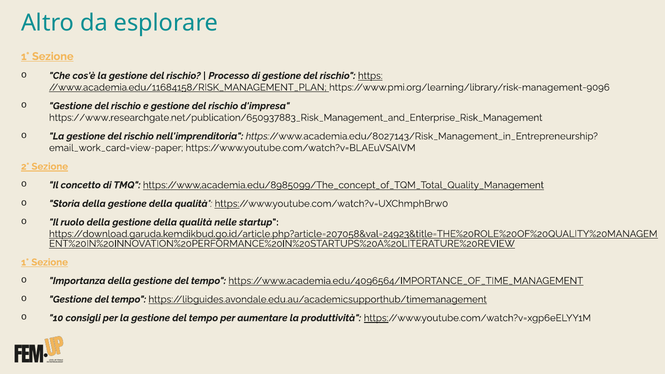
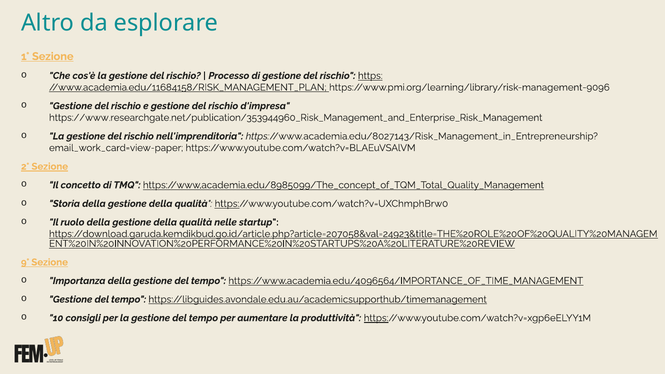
https://www.researchgate.net/publication/650937883_Risk_Management_and_Enterprise_Risk_Management: https://www.researchgate.net/publication/650937883_Risk_Management_and_Enterprise_Risk_Management -> https://www.researchgate.net/publication/353944960_Risk_Management_and_Enterprise_Risk_Management
1° at (25, 262): 1° -> 9°
